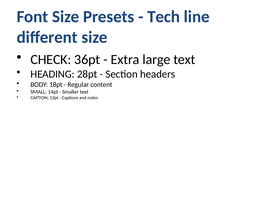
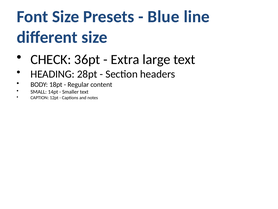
Tech: Tech -> Blue
